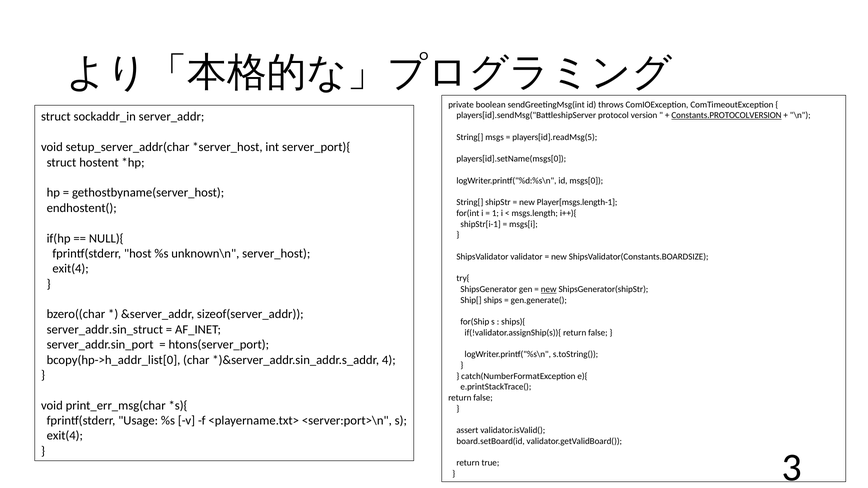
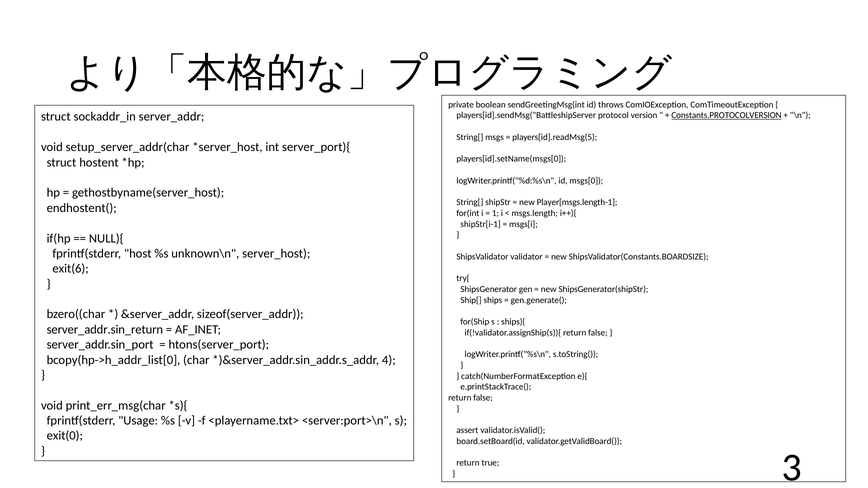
exit(4 at (71, 269): exit(4 -> exit(6
new at (549, 289) underline: present -> none
server_addr.sin_struct: server_addr.sin_struct -> server_addr.sin_return
exit(4 at (65, 436): exit(4 -> exit(0
